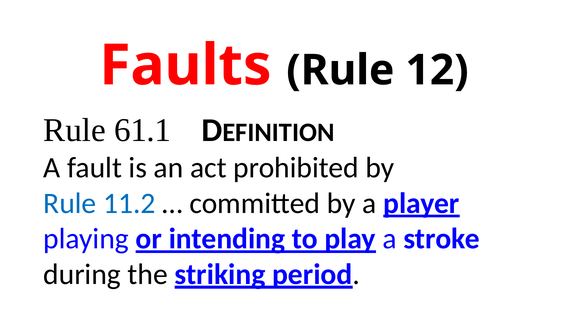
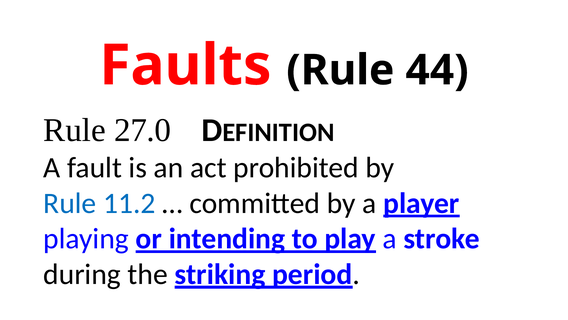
12: 12 -> 44
61.1: 61.1 -> 27.0
